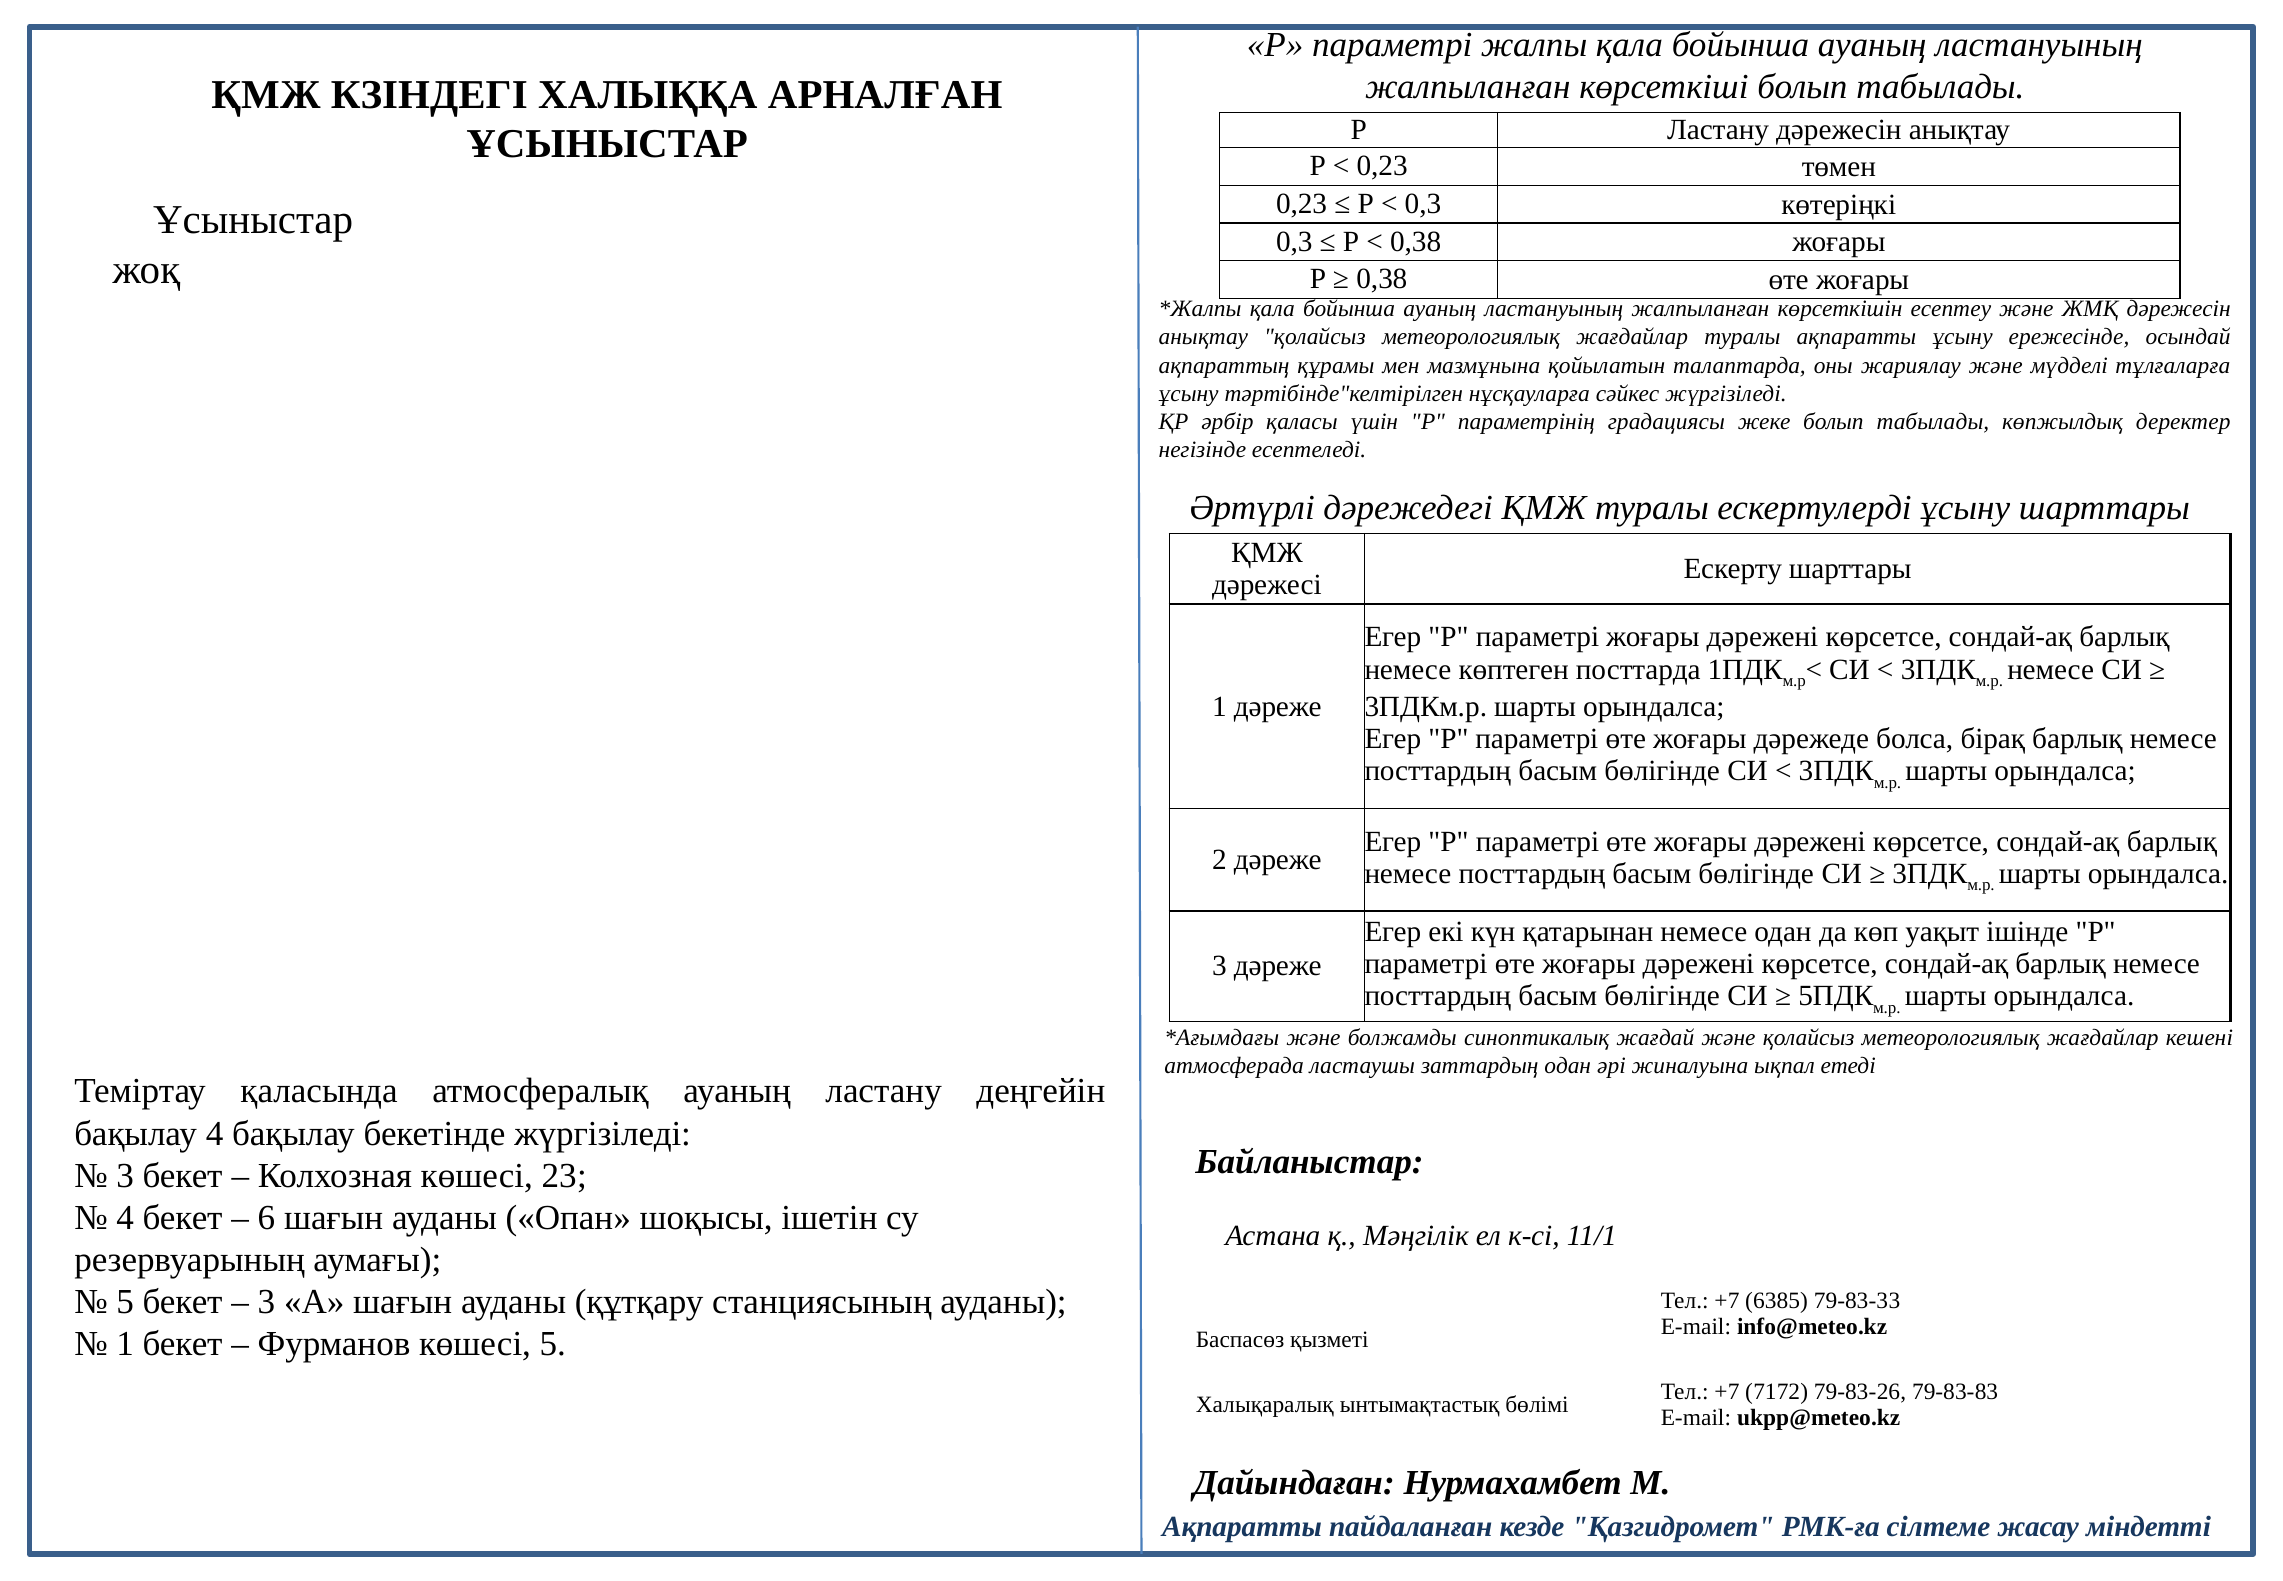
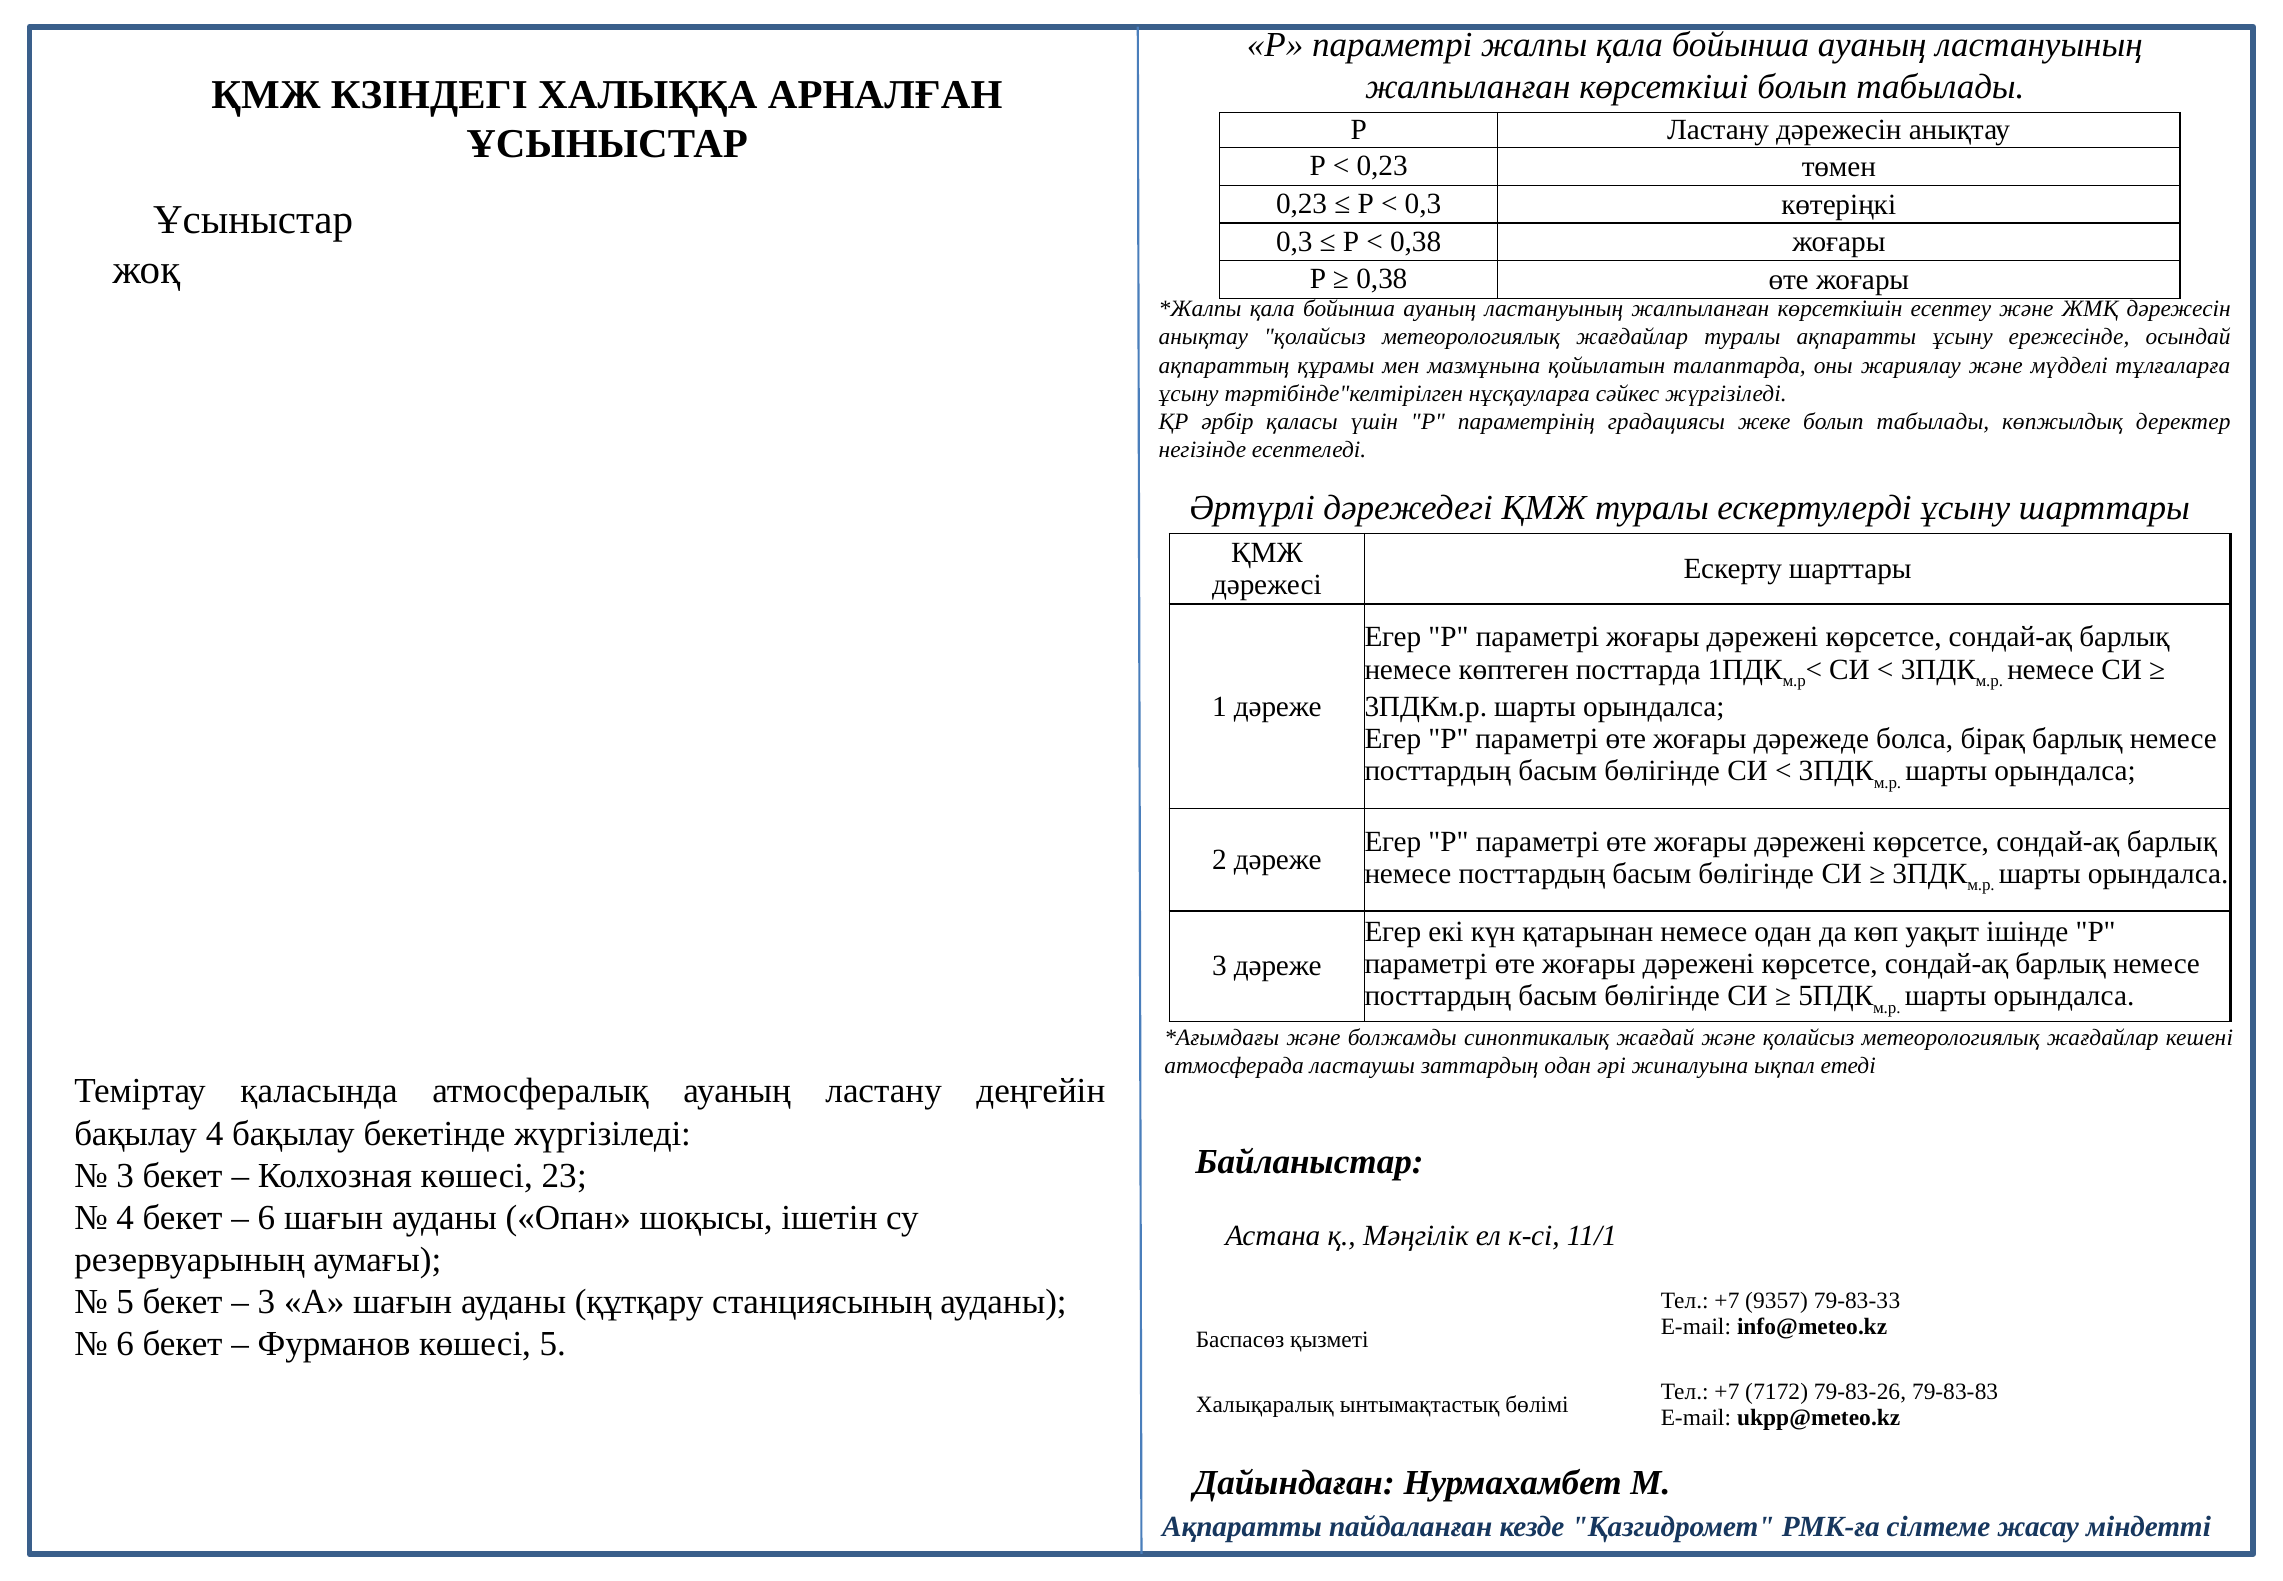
6385: 6385 -> 9357
1 at (125, 1344): 1 -> 6
